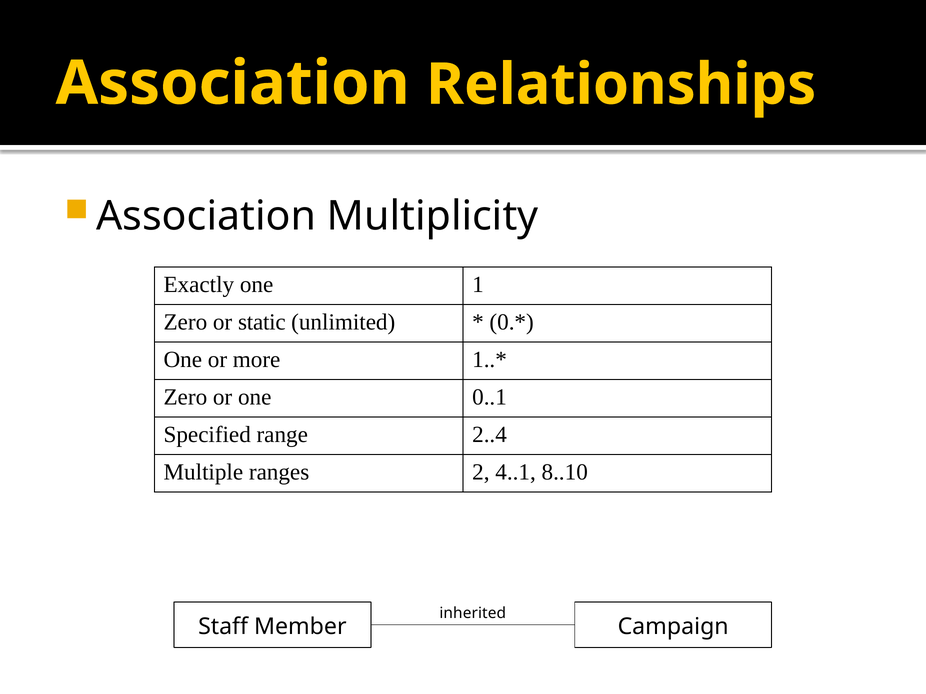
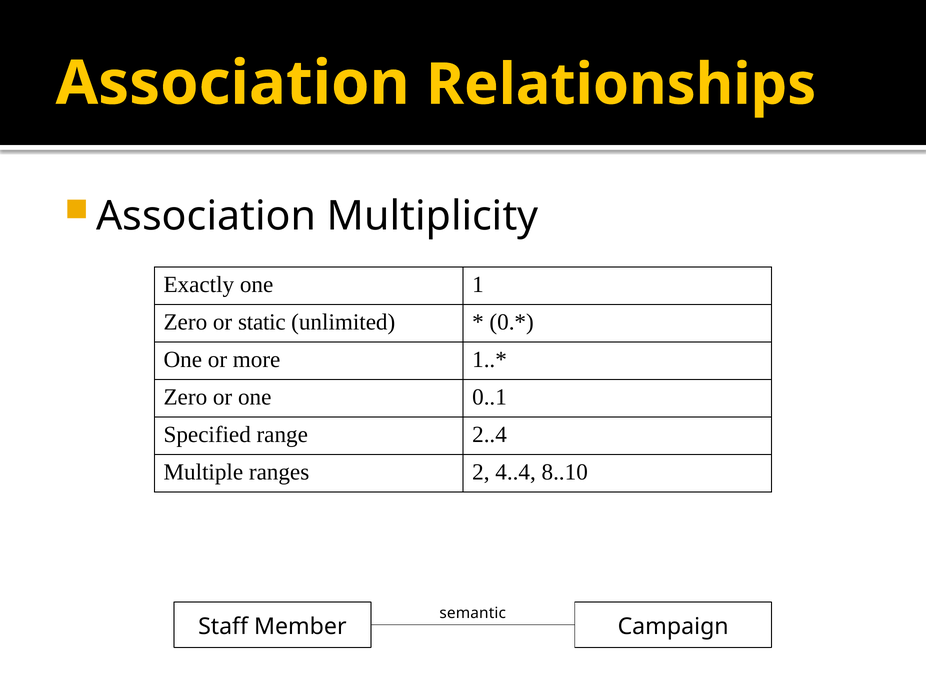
4..1: 4..1 -> 4..4
inherited: inherited -> semantic
